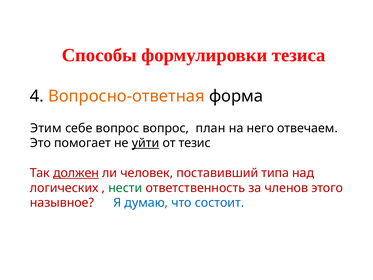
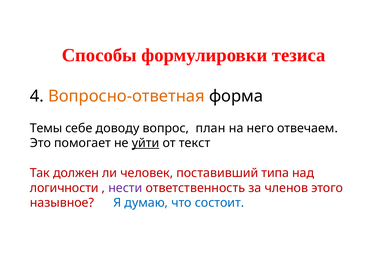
Этим: Этим -> Темы
себе вопрос: вопрос -> доводу
тезис: тезис -> текст
должен underline: present -> none
логических: логических -> логичности
нести colour: green -> purple
